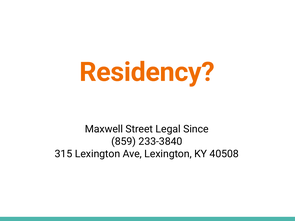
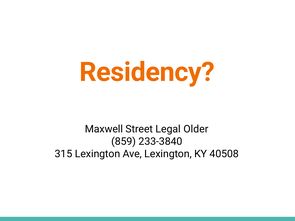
Since: Since -> Older
